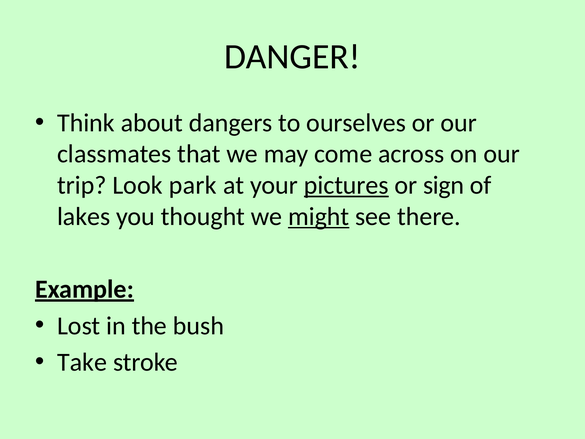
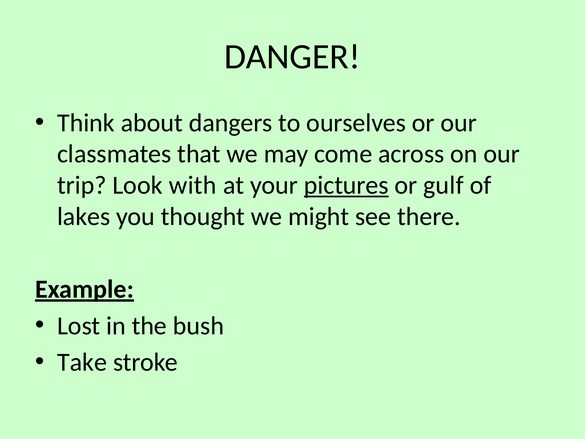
park: park -> with
sign: sign -> gulf
might underline: present -> none
